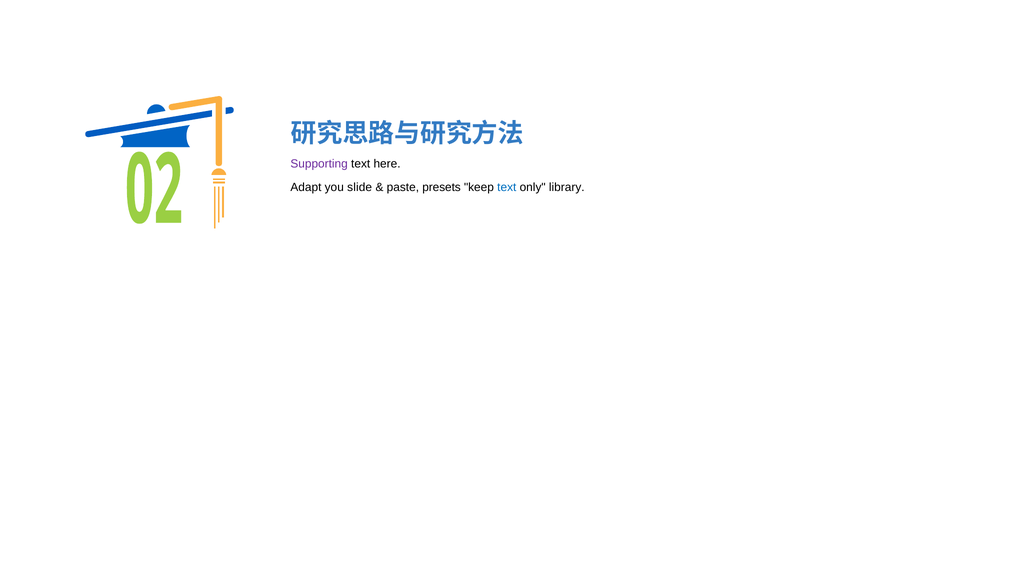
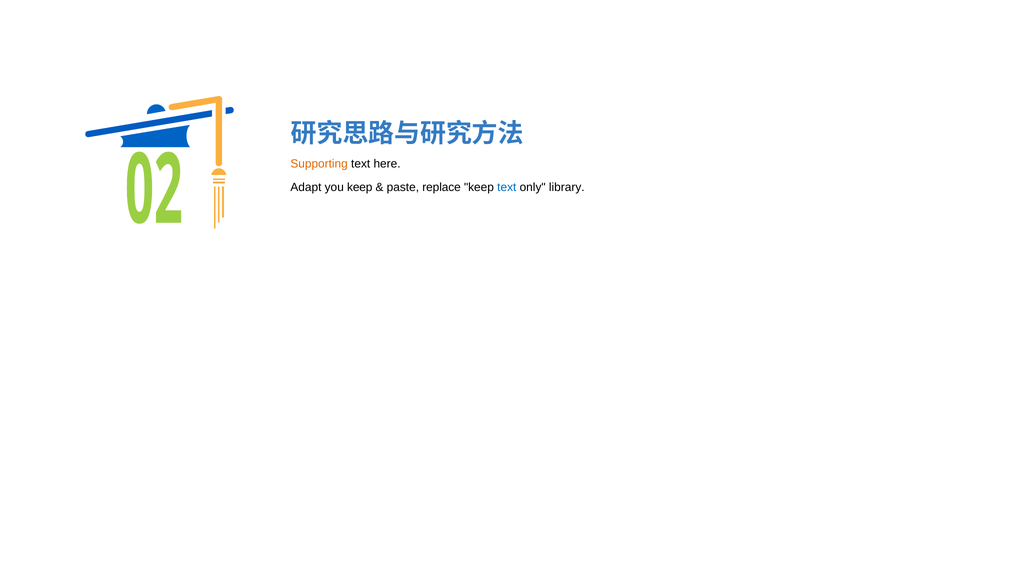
Supporting colour: purple -> orange
you slide: slide -> keep
presets: presets -> replace
